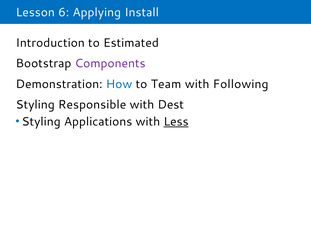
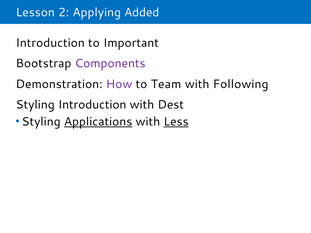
6: 6 -> 2
Install: Install -> Added
Estimated: Estimated -> Important
How colour: blue -> purple
Styling Responsible: Responsible -> Introduction
Applications underline: none -> present
